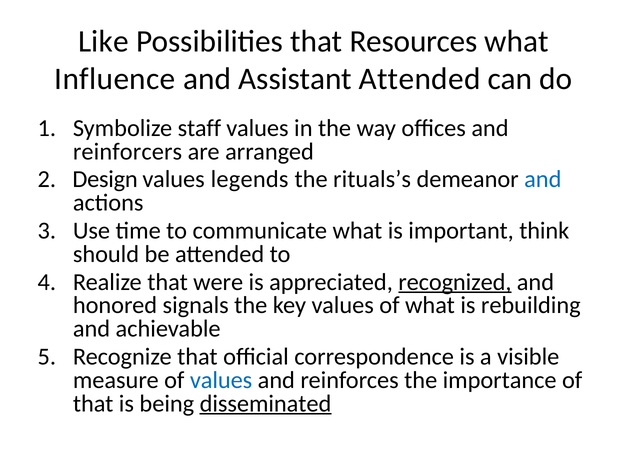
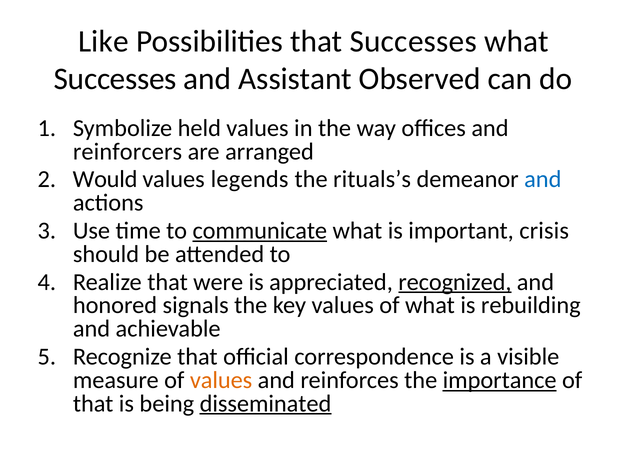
that Resources: Resources -> Successes
Influence at (115, 79): Influence -> Successes
Assistant Attended: Attended -> Observed
staff: staff -> held
Design: Design -> Would
communicate underline: none -> present
think: think -> crisis
values at (221, 380) colour: blue -> orange
importance underline: none -> present
